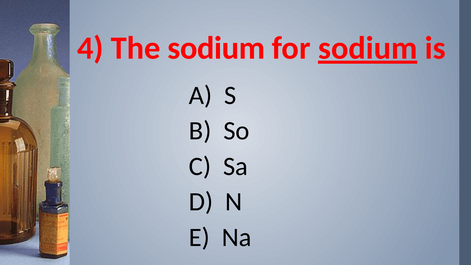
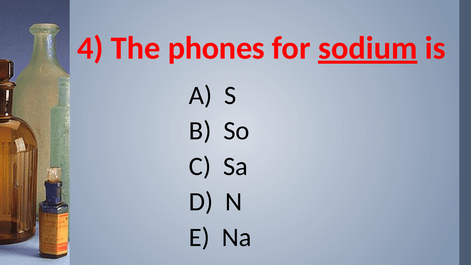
The sodium: sodium -> phones
